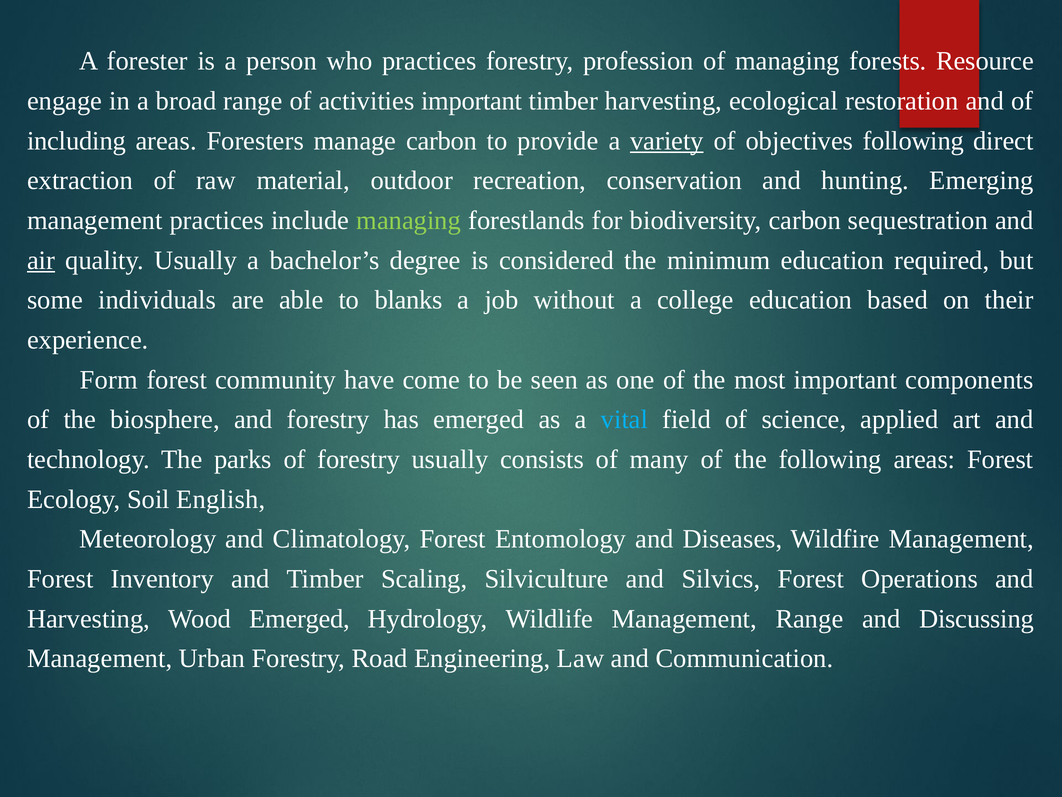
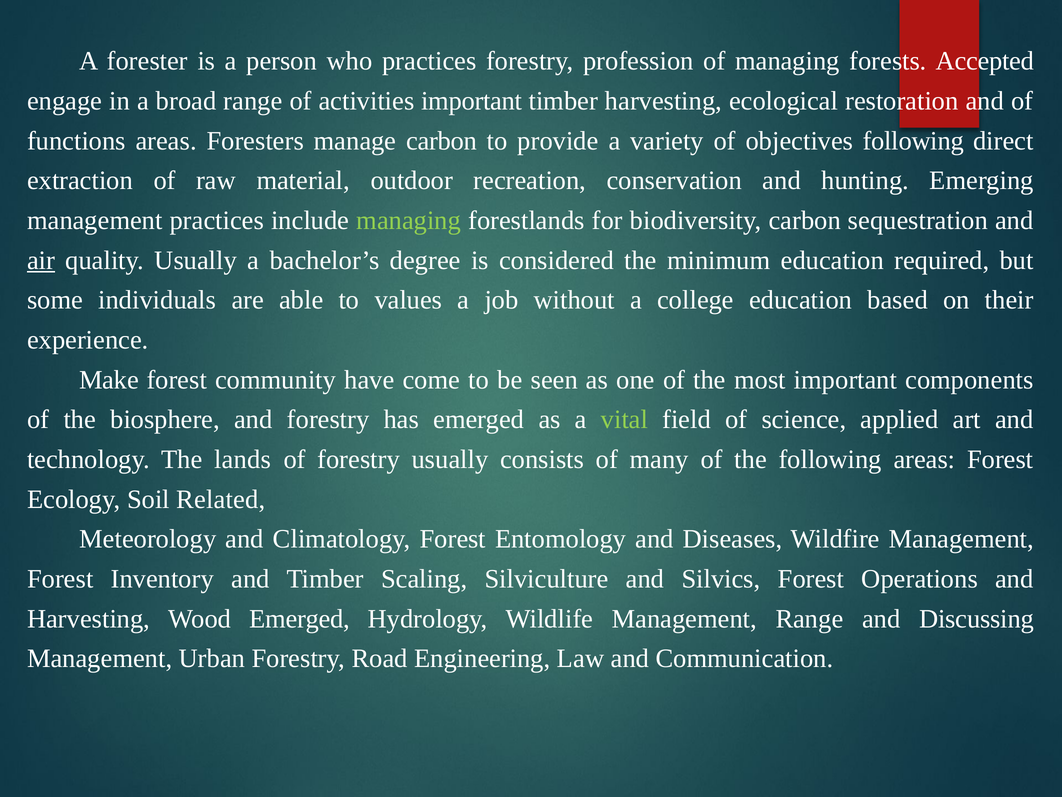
Resource: Resource -> Accepted
including: including -> functions
variety underline: present -> none
blanks: blanks -> values
Form: Form -> Make
vital colour: light blue -> light green
parks: parks -> lands
English: English -> Related
